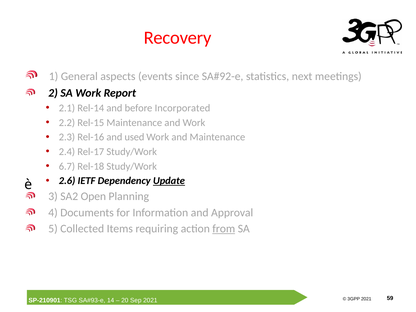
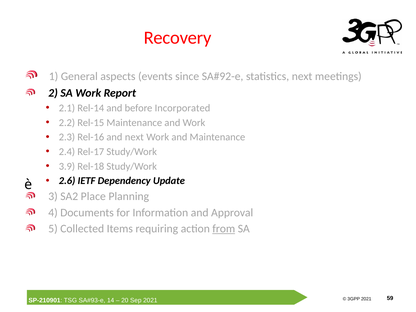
and used: used -> next
6.7: 6.7 -> 3.9
Update underline: present -> none
Open: Open -> Place
